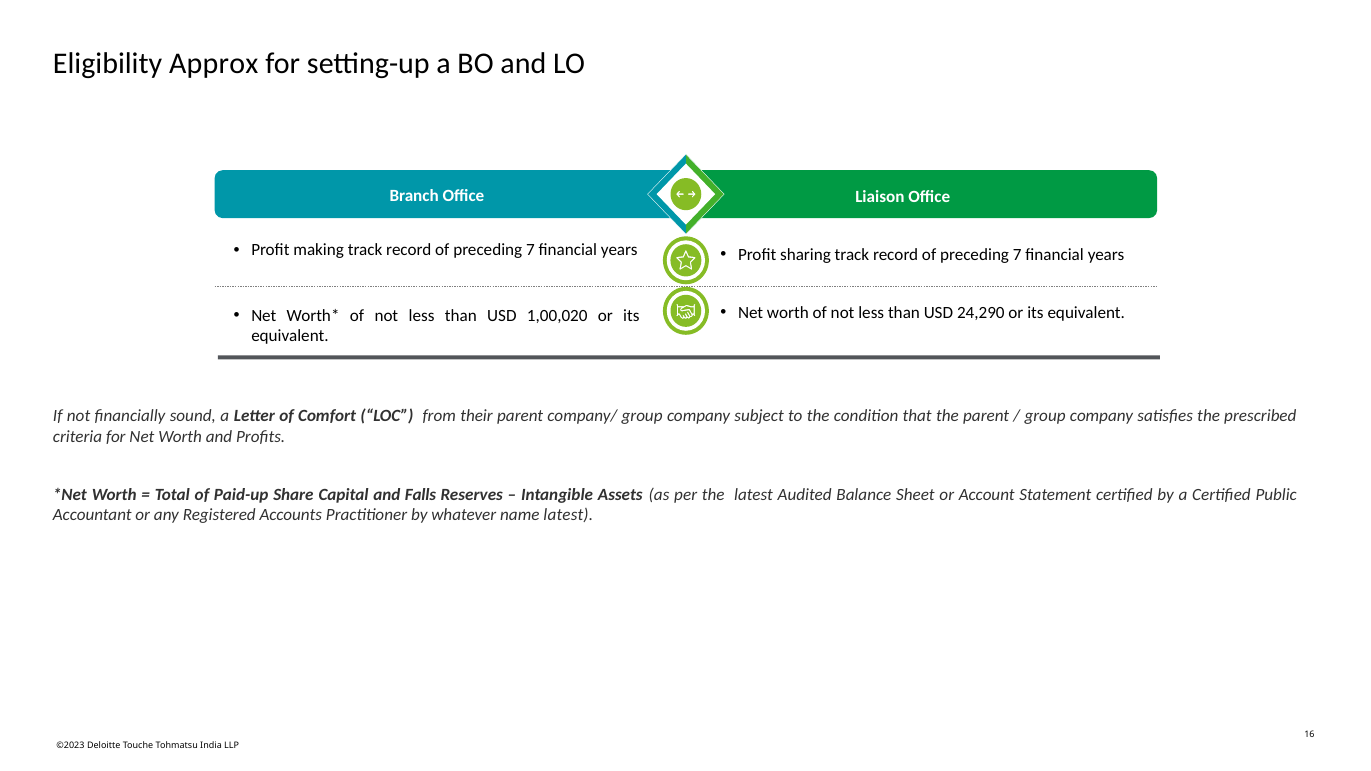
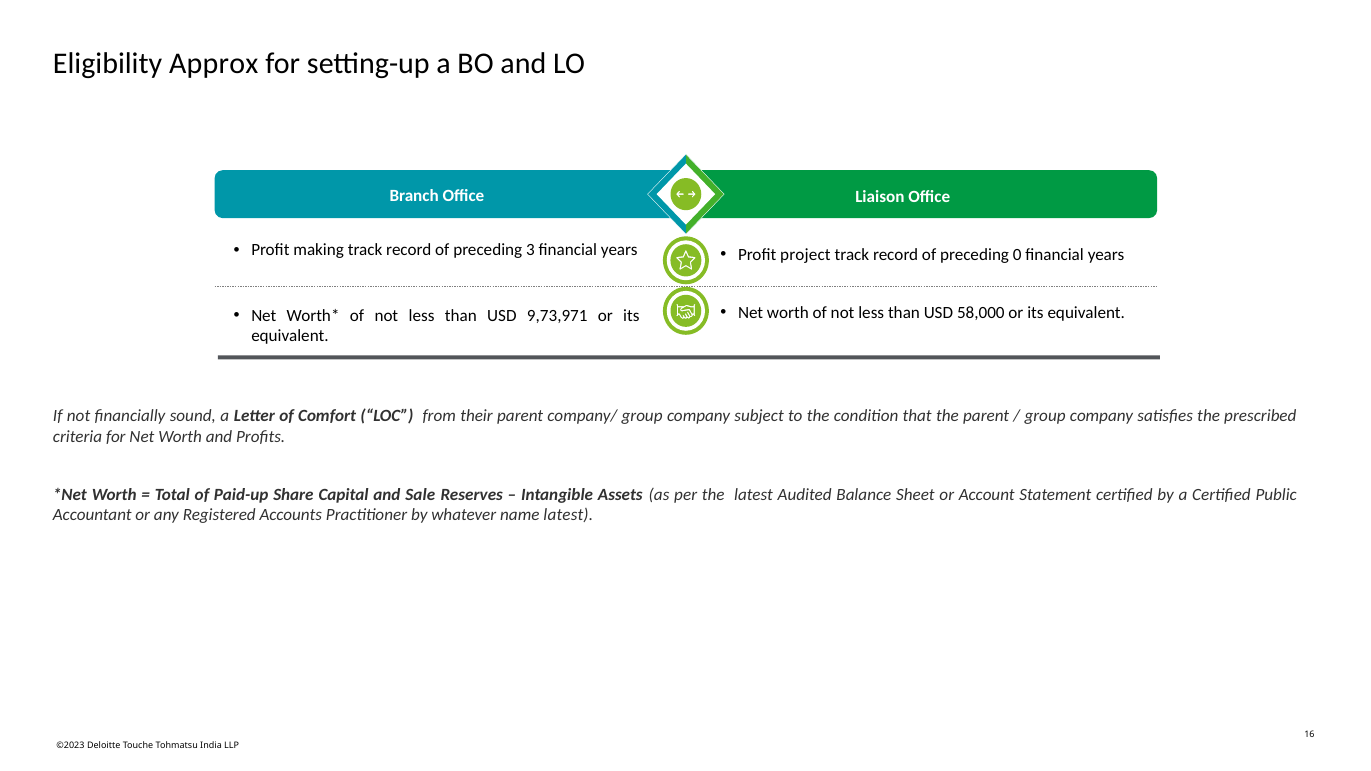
7 at (530, 250): 7 -> 3
sharing: sharing -> project
7 at (1017, 255): 7 -> 0
24,290: 24,290 -> 58,000
1,00,020: 1,00,020 -> 9,73,971
Falls: Falls -> Sale
